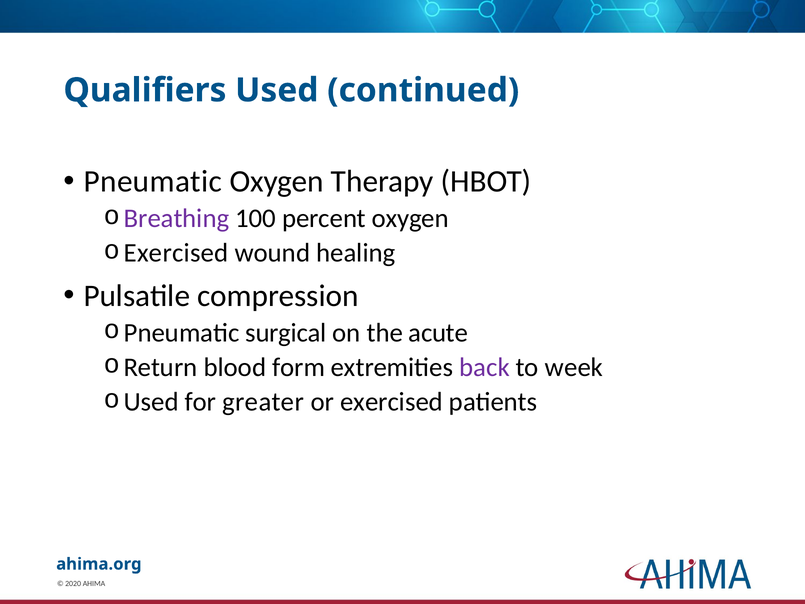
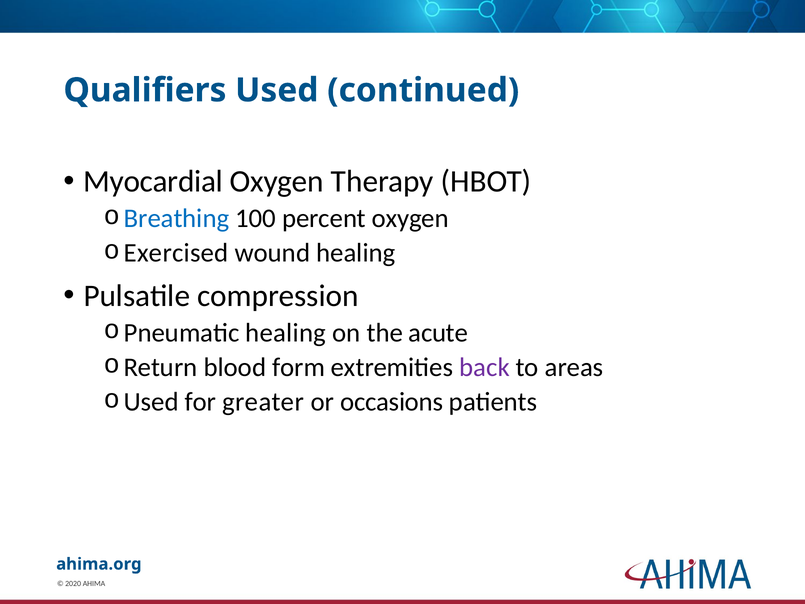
Pneumatic at (153, 181): Pneumatic -> Myocardial
Breathing colour: purple -> blue
Pneumatic surgical: surgical -> healing
week: week -> areas
or exercised: exercised -> occasions
